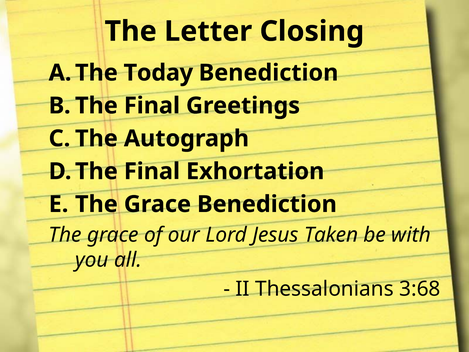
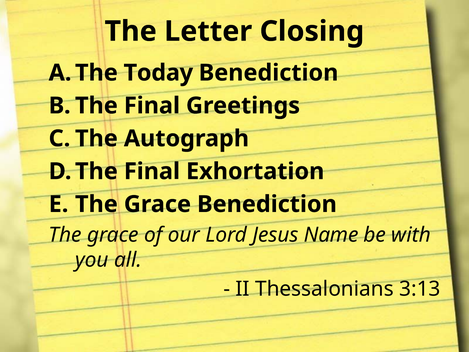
Taken: Taken -> Name
3:68: 3:68 -> 3:13
